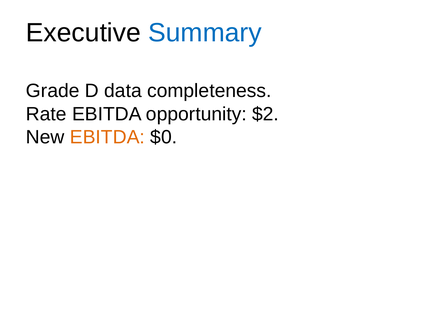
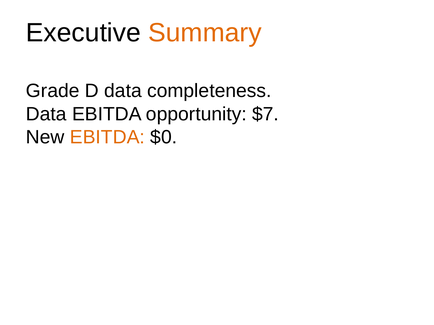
Summary colour: blue -> orange
Rate at (46, 114): Rate -> Data
$2: $2 -> $7
